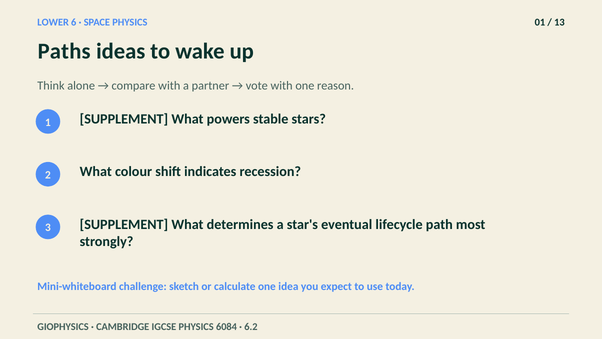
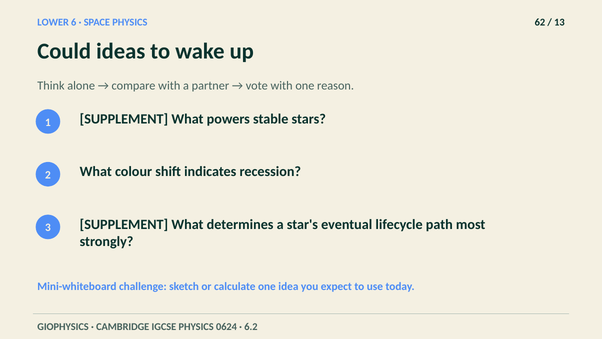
01: 01 -> 62
Paths: Paths -> Could
6084: 6084 -> 0624
